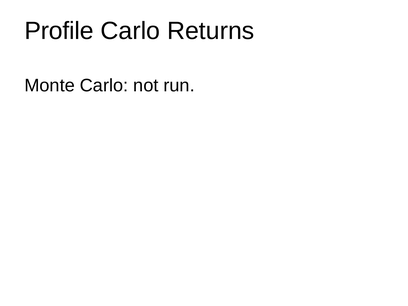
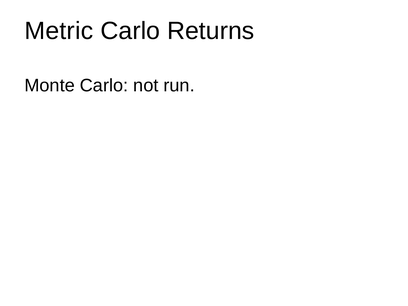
Profile: Profile -> Metric
